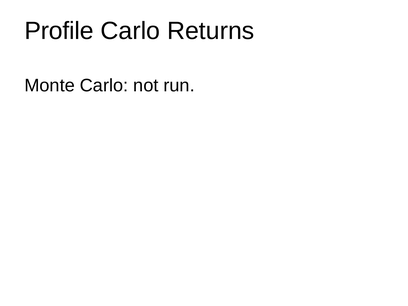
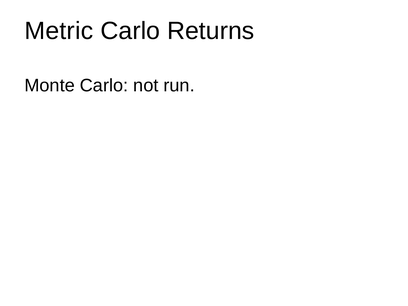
Profile: Profile -> Metric
